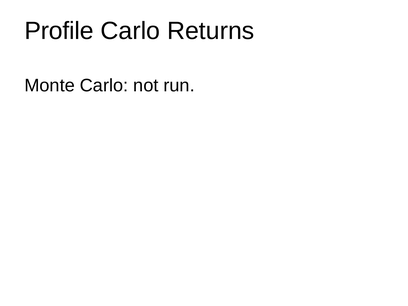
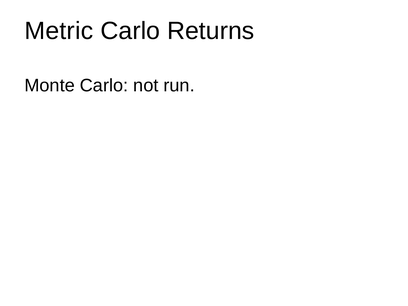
Profile: Profile -> Metric
